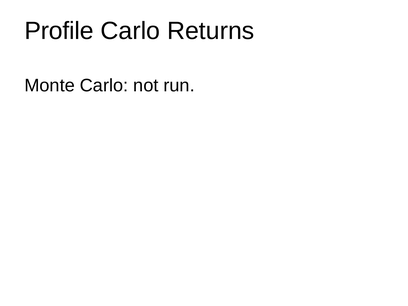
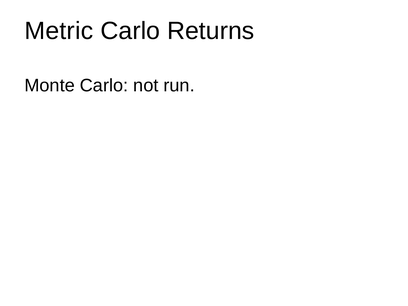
Profile: Profile -> Metric
